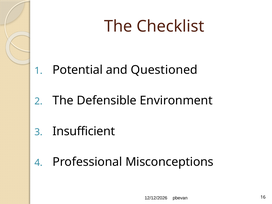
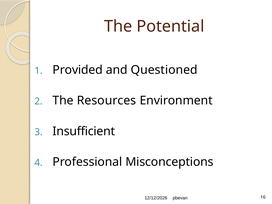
Checklist: Checklist -> Potential
Potential: Potential -> Provided
Defensible: Defensible -> Resources
